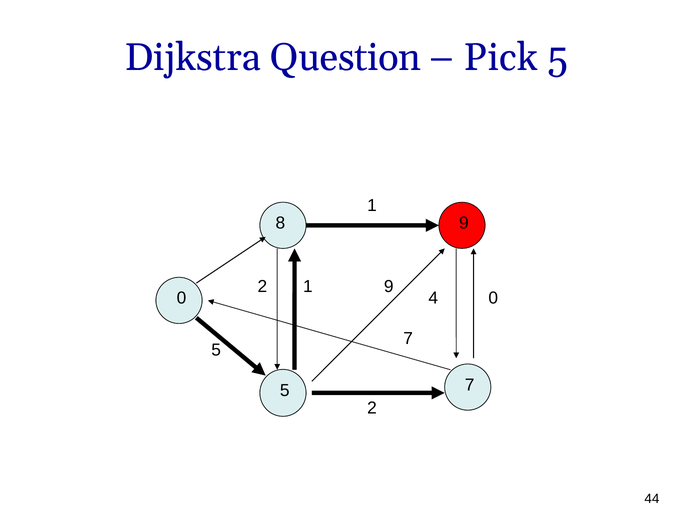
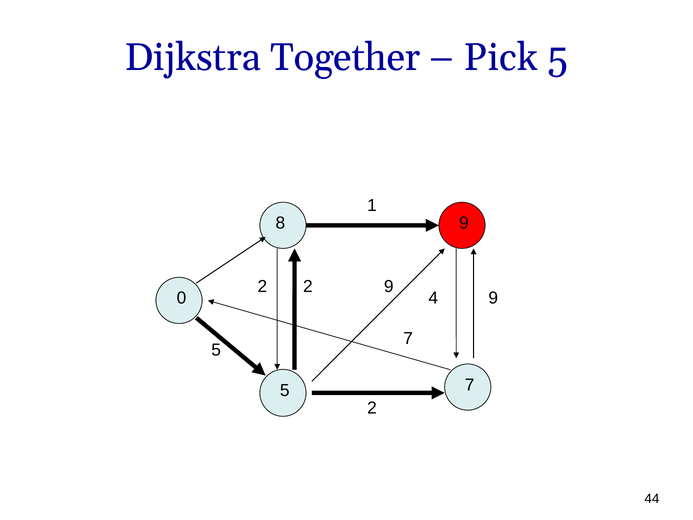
Question: Question -> Together
1 at (308, 286): 1 -> 2
4 0: 0 -> 9
